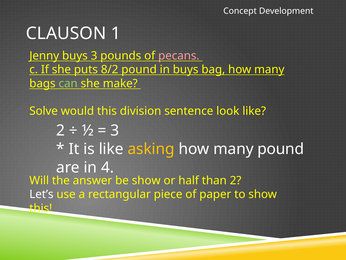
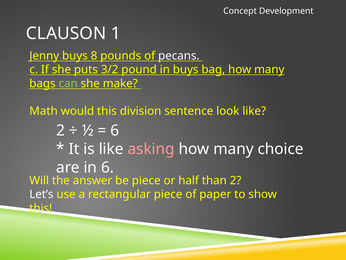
buys 3: 3 -> 8
pecans colour: pink -> white
8/2: 8/2 -> 3/2
Solve: Solve -> Math
3 at (115, 130): 3 -> 6
asking colour: yellow -> pink
many pound: pound -> choice
in 4: 4 -> 6
be show: show -> piece
